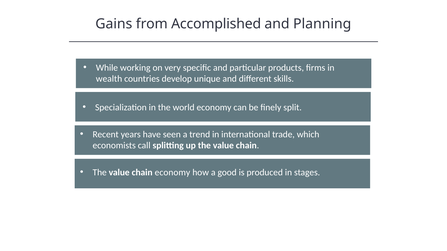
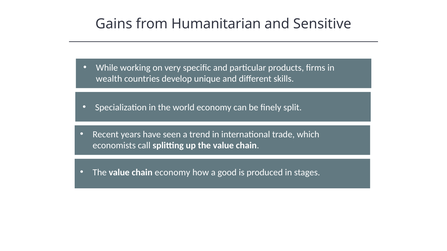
Accomplished: Accomplished -> Humanitarian
Planning: Planning -> Sensitive
